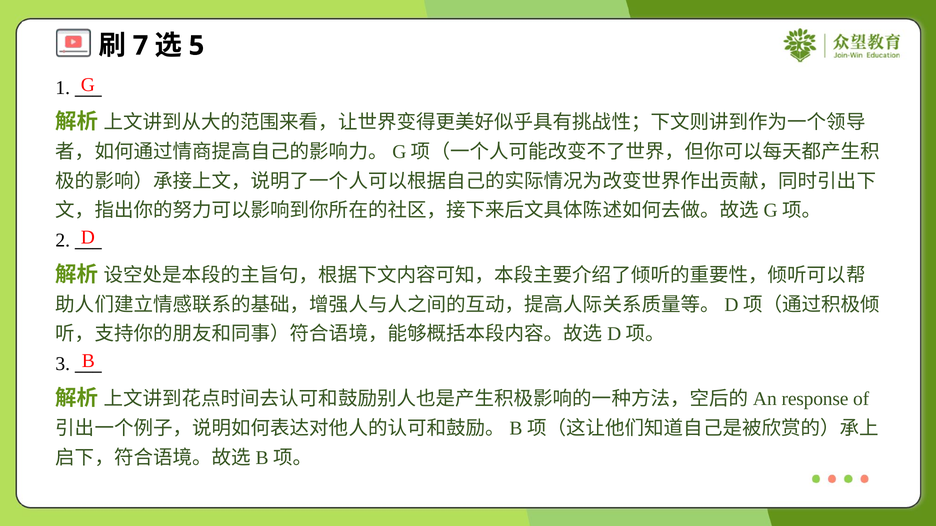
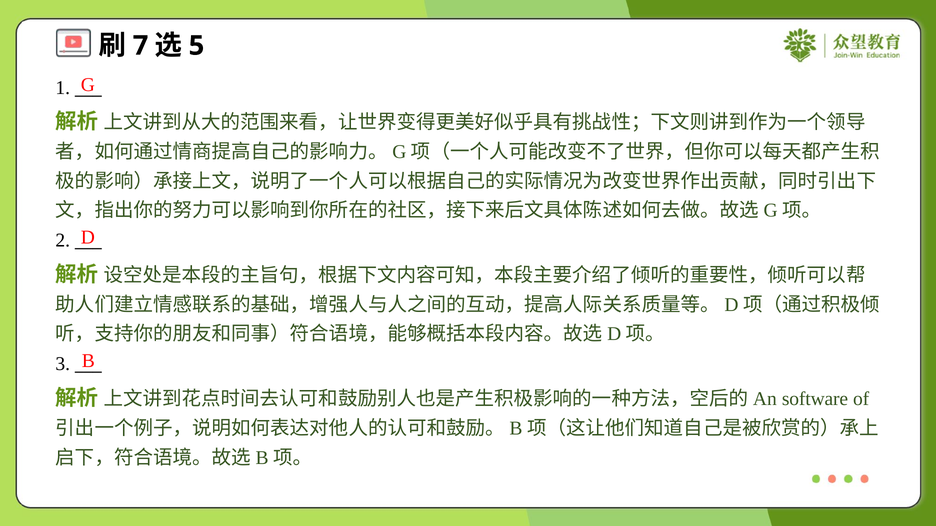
response: response -> software
